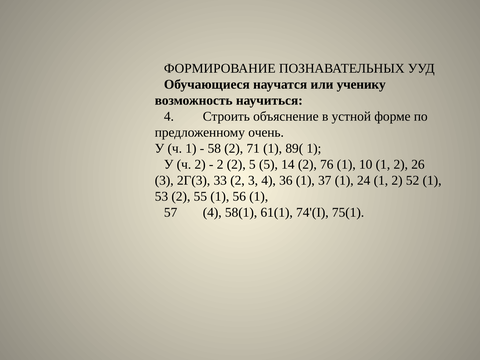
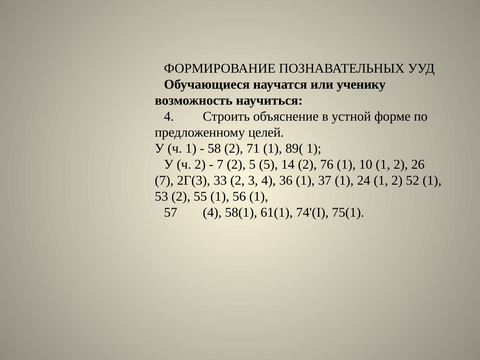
очень: очень -> целей
2 at (220, 164): 2 -> 7
3 at (164, 180): 3 -> 7
